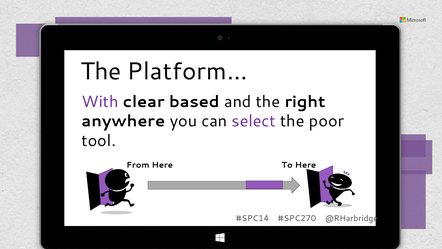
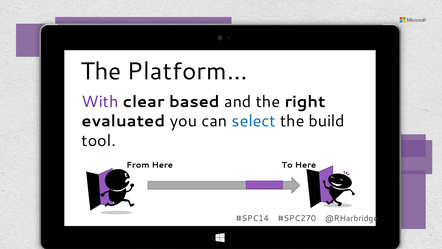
anywhere: anywhere -> evaluated
select colour: purple -> blue
poor: poor -> build
